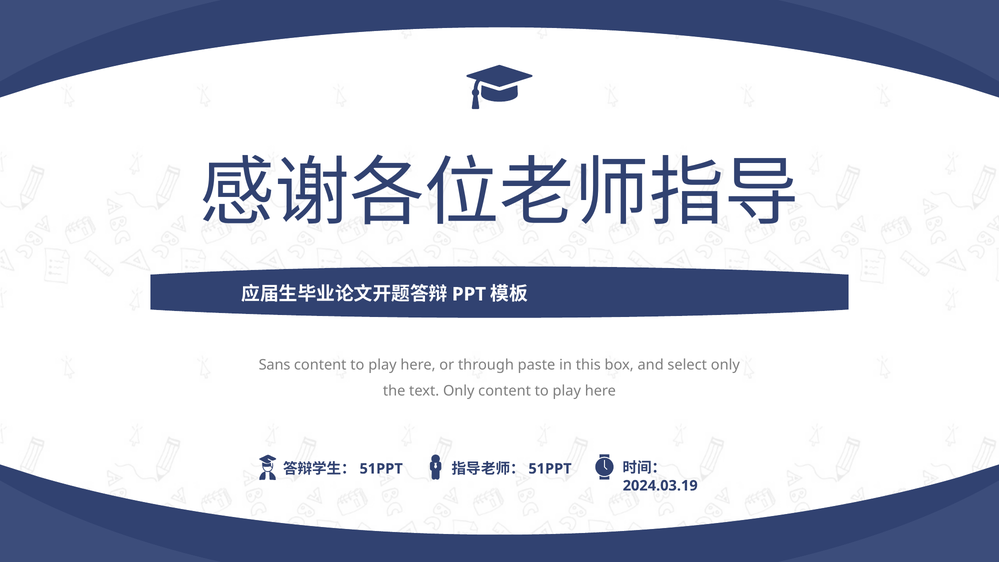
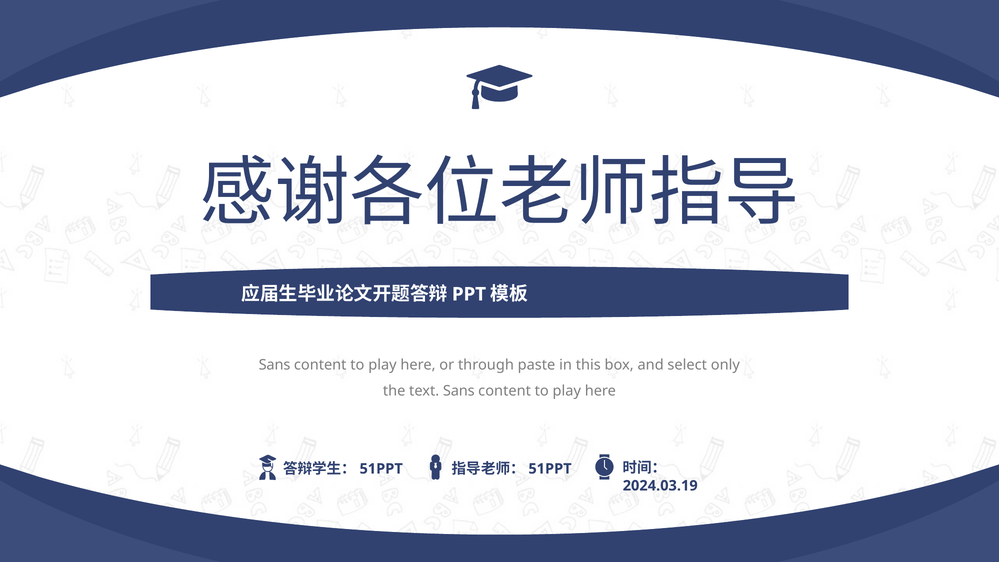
text Only: Only -> Sans
